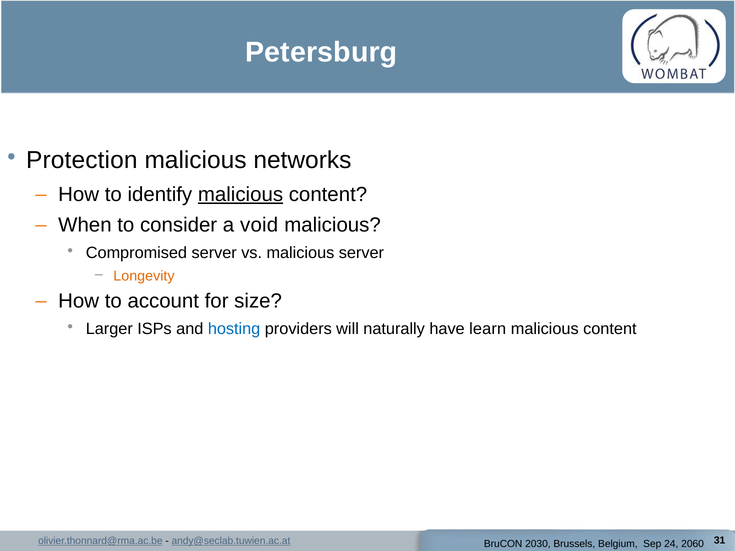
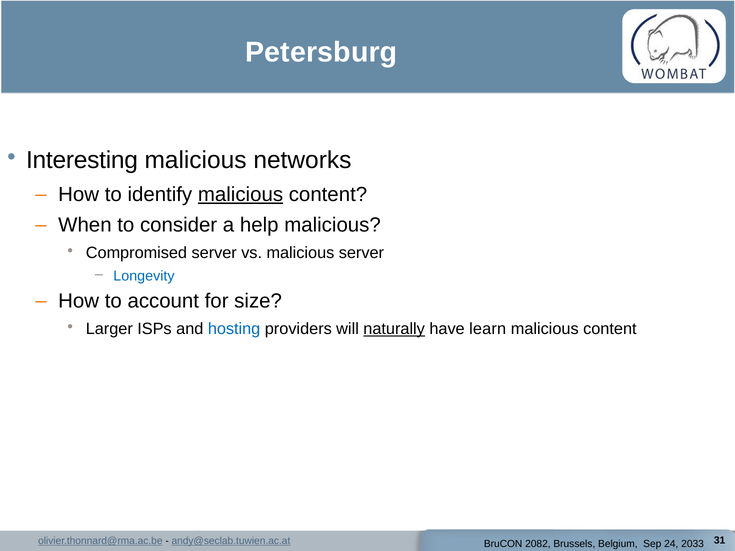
Protection: Protection -> Interesting
void: void -> help
Longevity colour: orange -> blue
naturally underline: none -> present
2030: 2030 -> 2082
2060: 2060 -> 2033
